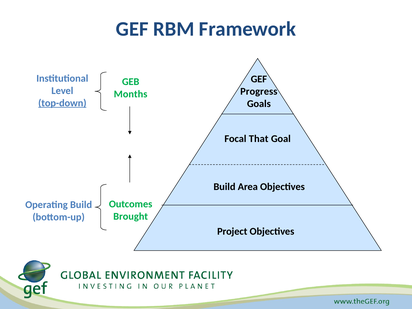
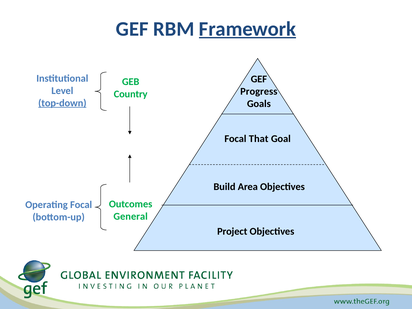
Framework underline: none -> present
Months: Months -> Country
Operating Build: Build -> Focal
Brought: Brought -> General
